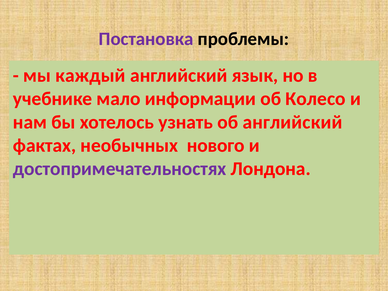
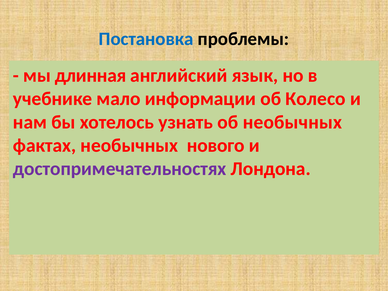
Постановка colour: purple -> blue
каждый: каждый -> длинная
об английский: английский -> необычных
